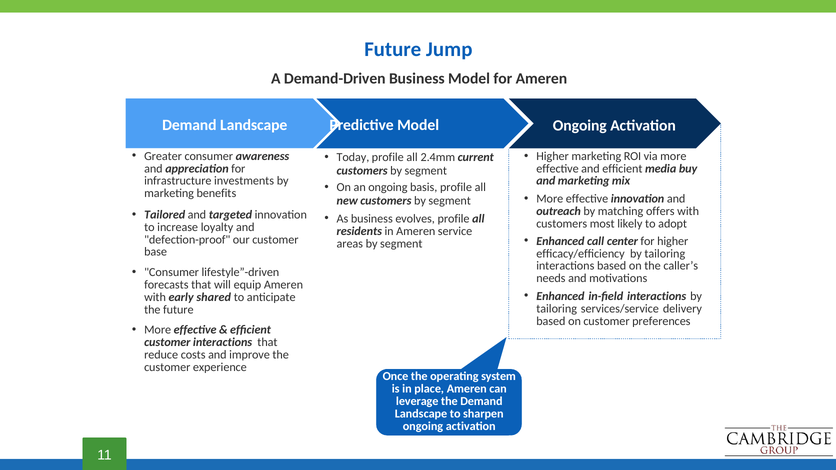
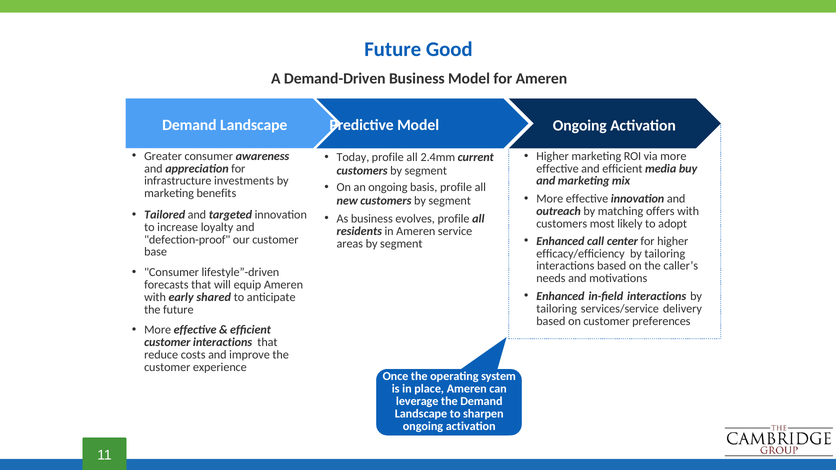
Jump: Jump -> Good
